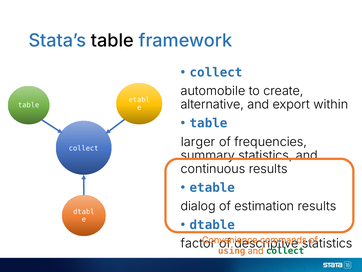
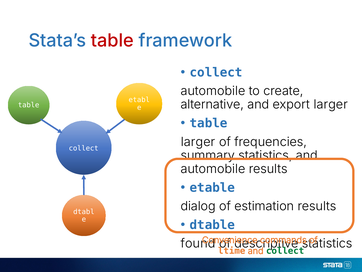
table at (112, 41) colour: black -> red
export within: within -> larger
continuous at (213, 169): continuous -> automobile
factor: factor -> found
using: using -> ltime
